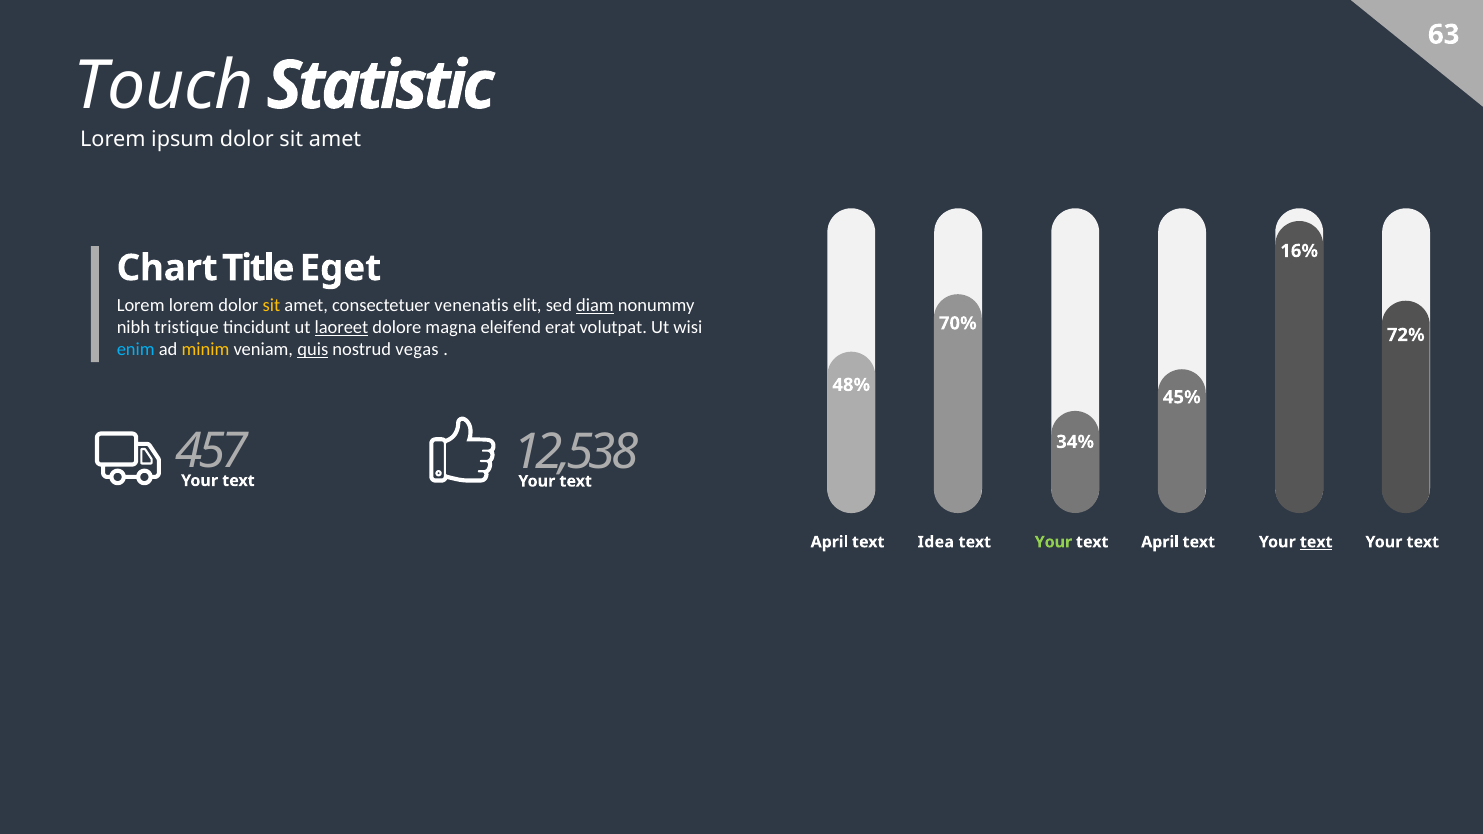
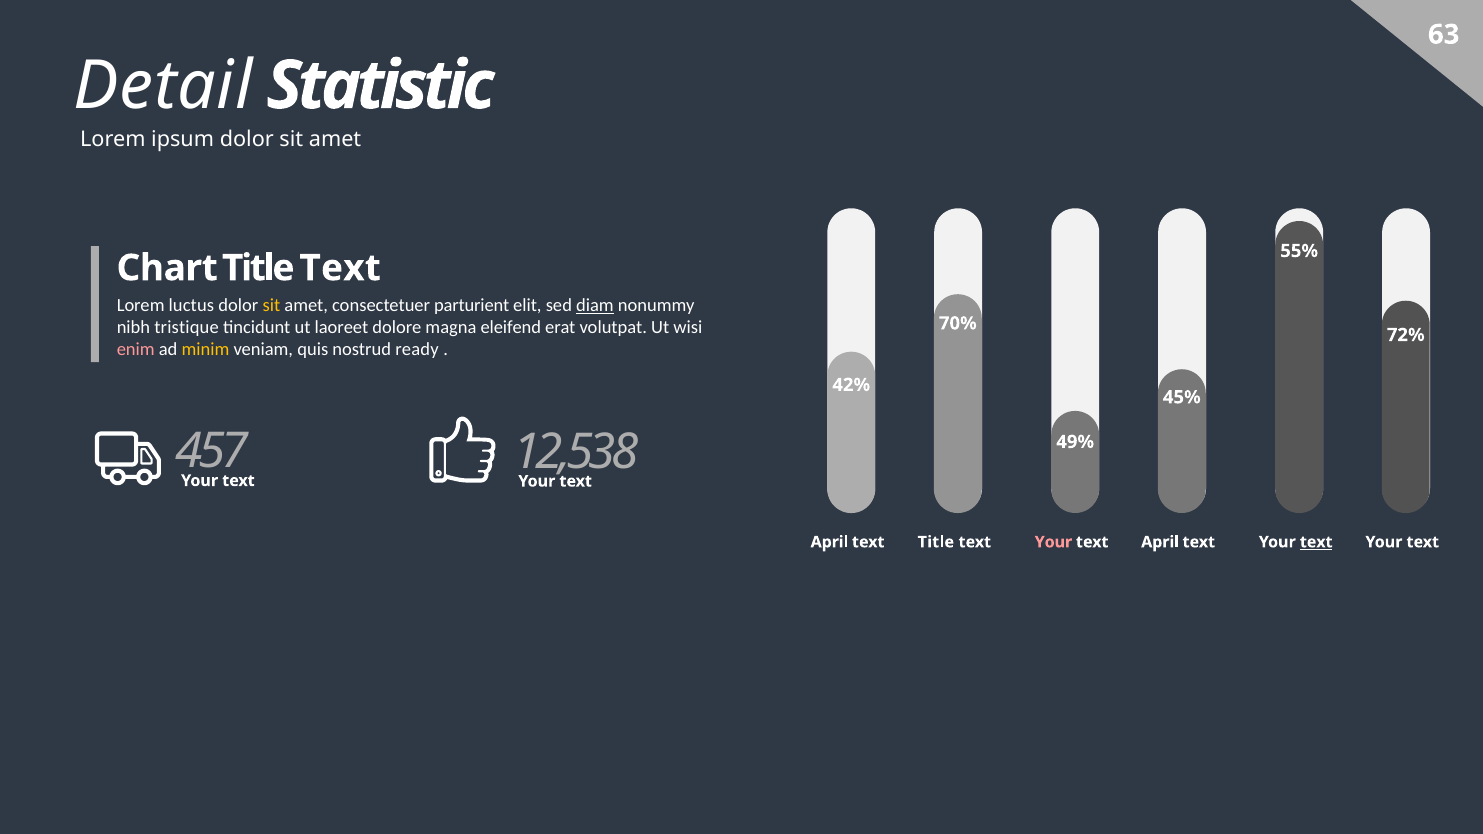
Touch: Touch -> Detail
16%: 16% -> 55%
Eget at (340, 268): Eget -> Text
Lorem lorem: lorem -> luctus
venenatis: venenatis -> parturient
laoreet underline: present -> none
enim colour: light blue -> pink
quis underline: present -> none
vegas: vegas -> ready
48%: 48% -> 42%
34%: 34% -> 49%
text Idea: Idea -> Title
Your at (1053, 542) colour: light green -> pink
